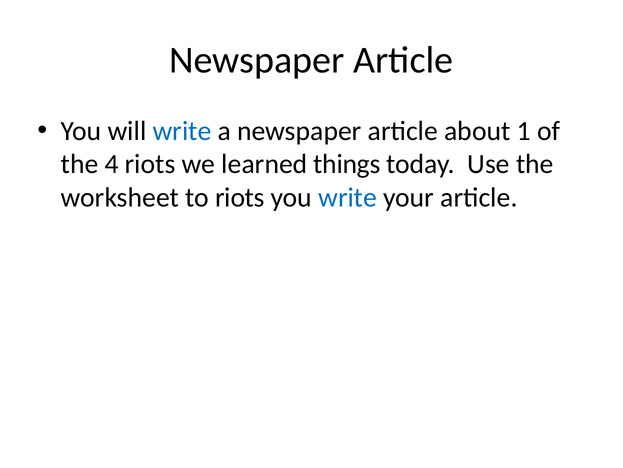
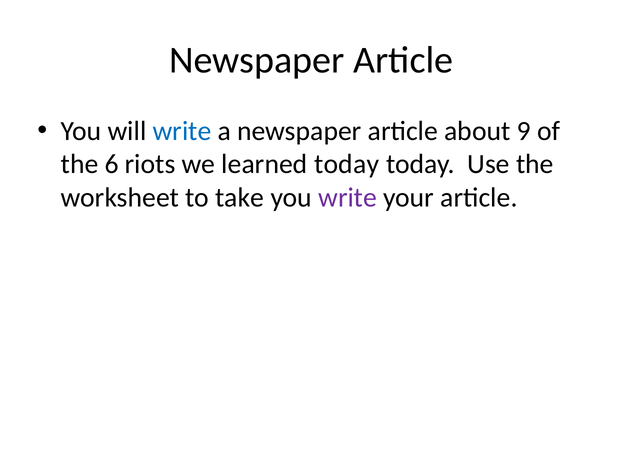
1: 1 -> 9
4: 4 -> 6
learned things: things -> today
to riots: riots -> take
write at (348, 197) colour: blue -> purple
